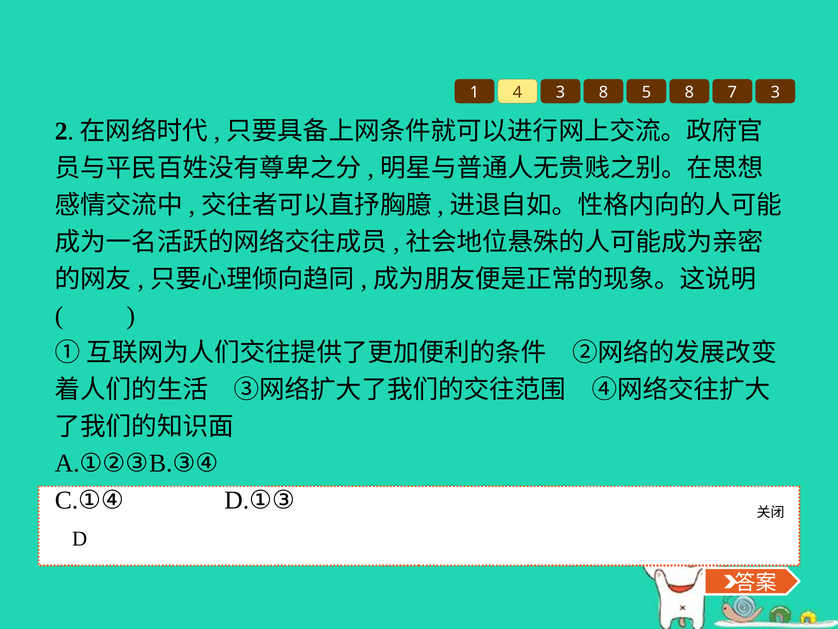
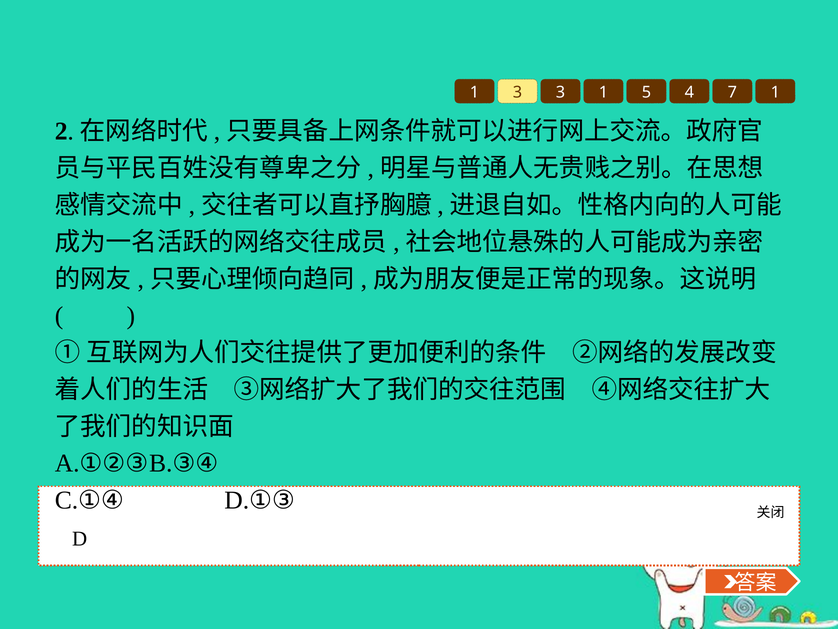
1 4: 4 -> 3
3 8: 8 -> 1
5 8: 8 -> 4
7 3: 3 -> 1
